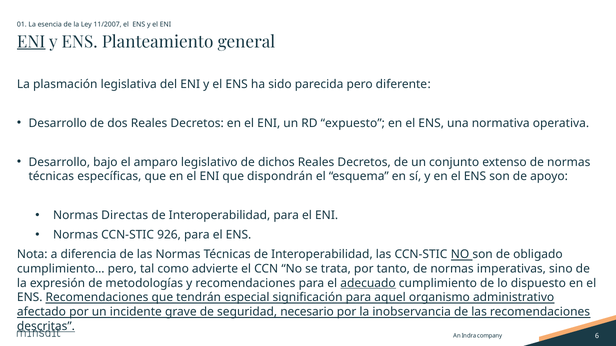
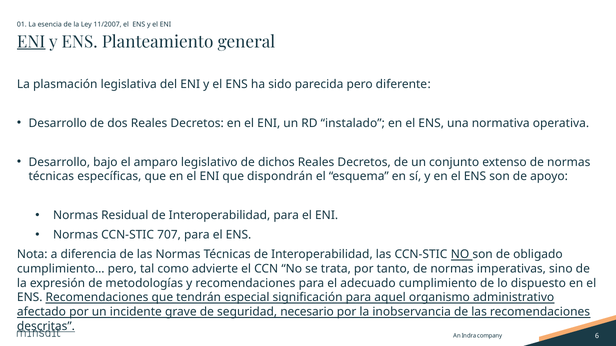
expuesto: expuesto -> instalado
Directas: Directas -> Residual
926: 926 -> 707
adecuado underline: present -> none
